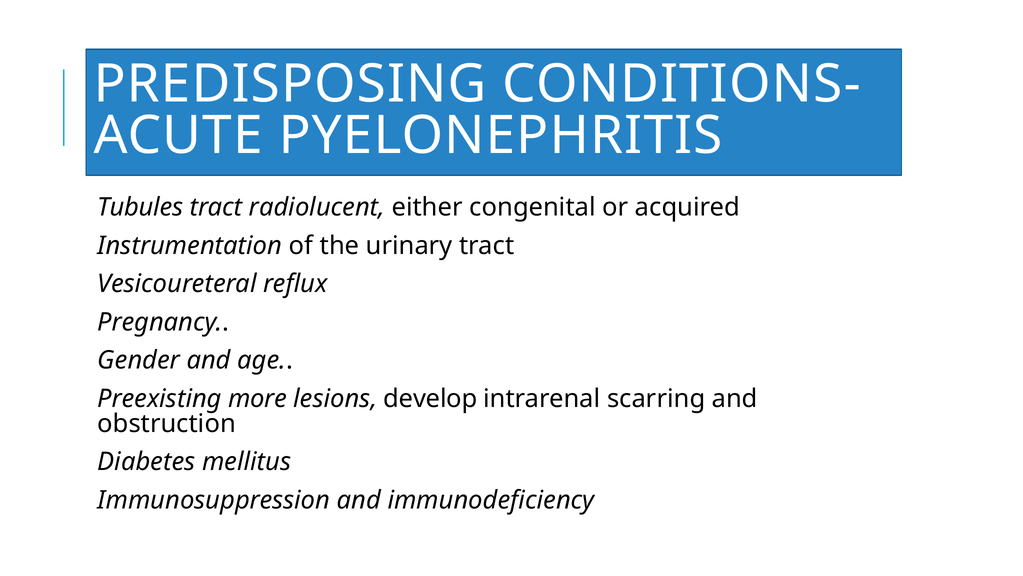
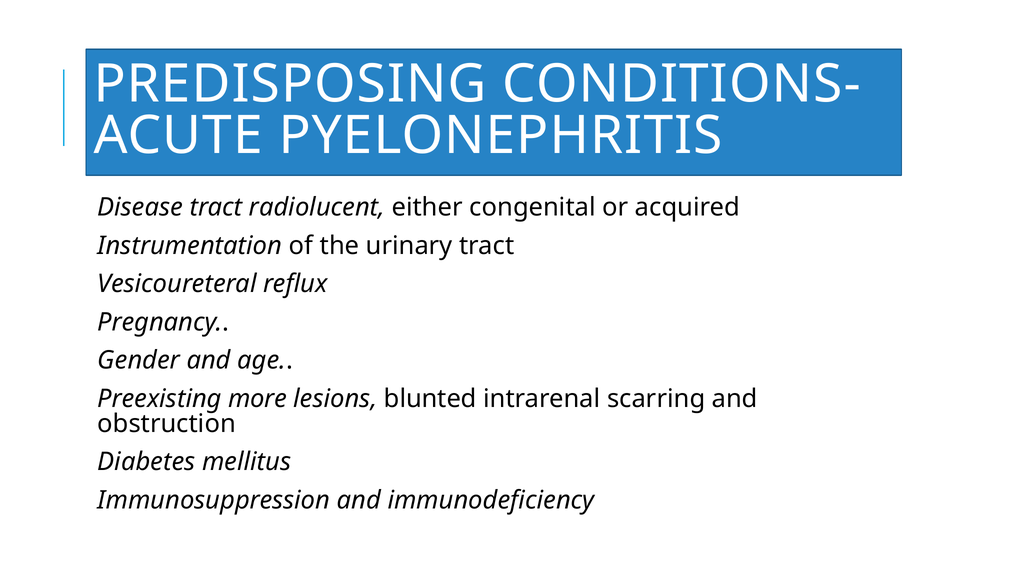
Tubules: Tubules -> Disease
develop: develop -> blunted
